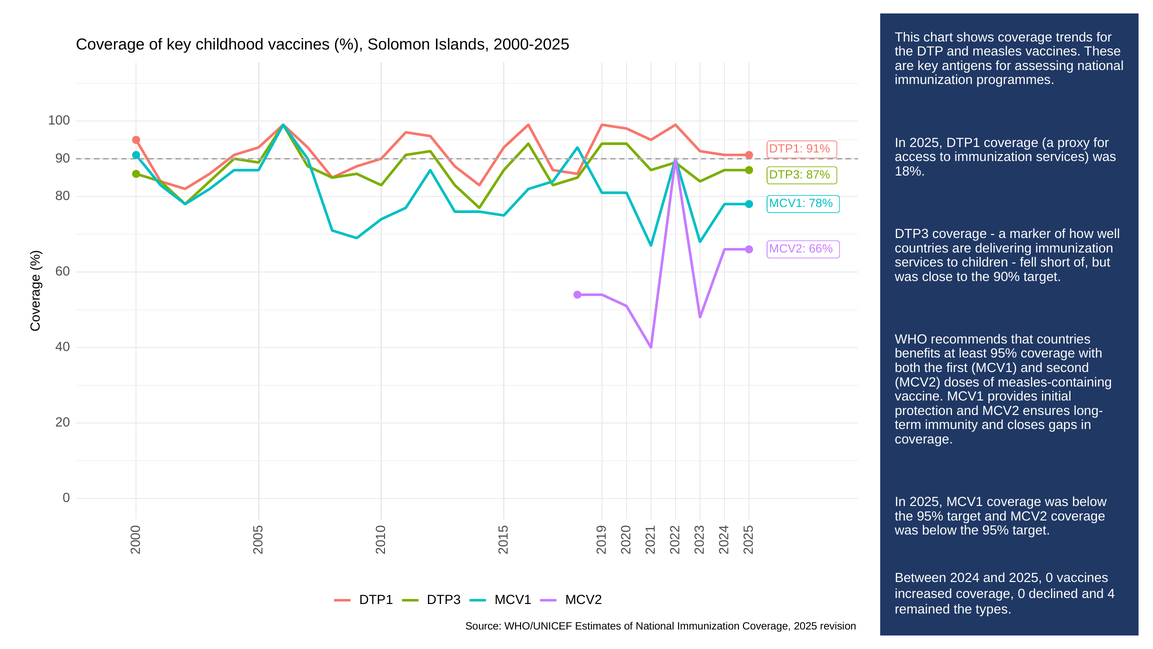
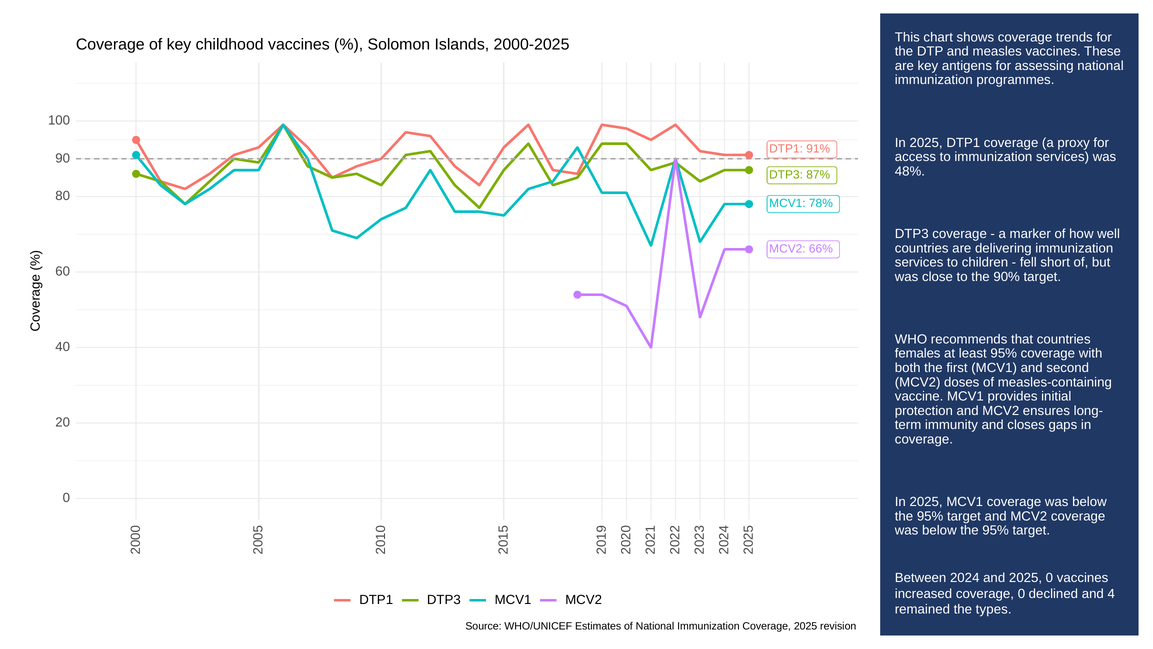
18%: 18% -> 48%
benefits: benefits -> females
